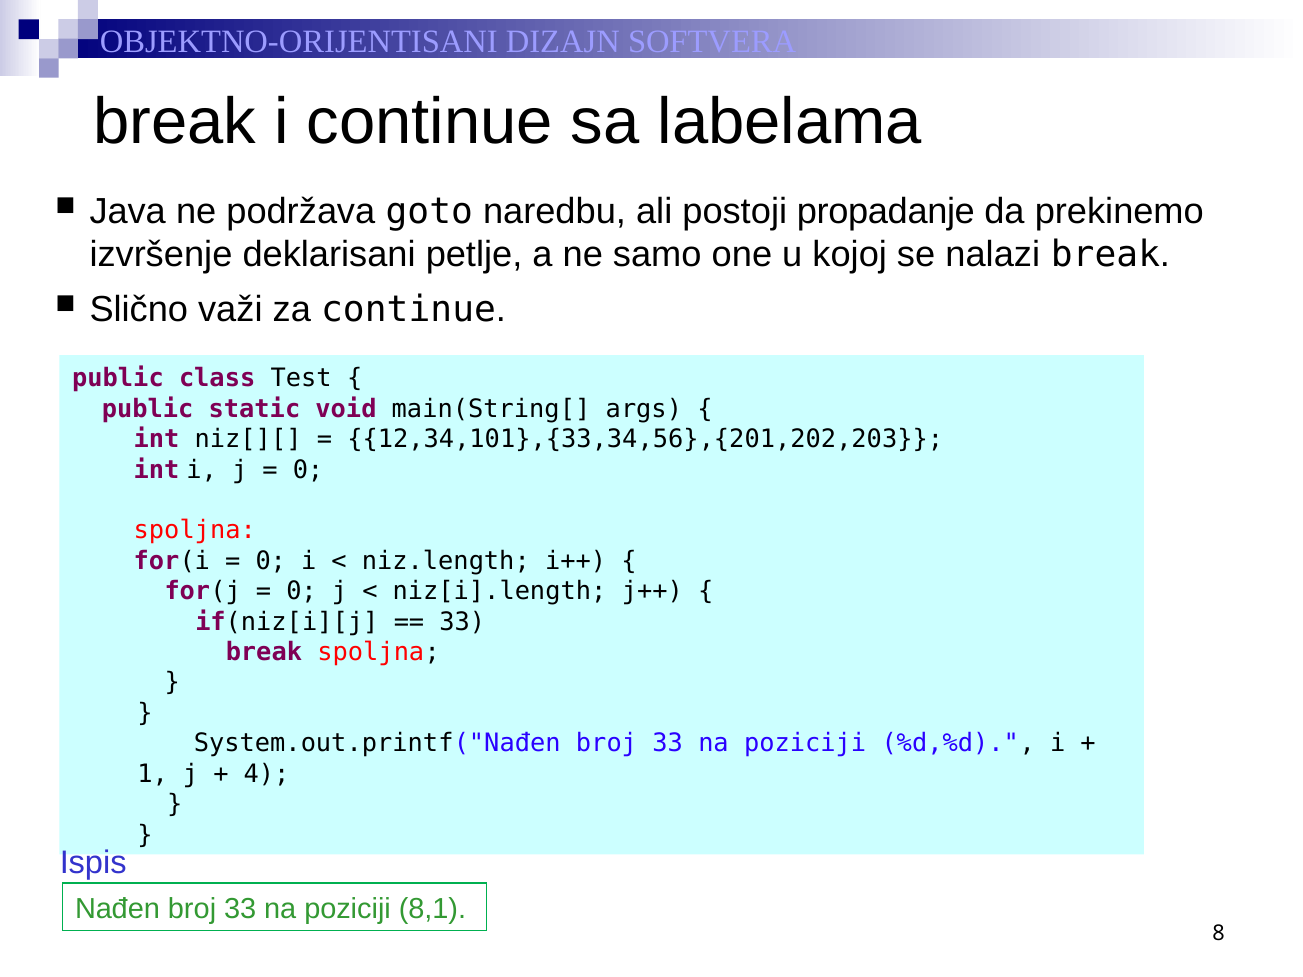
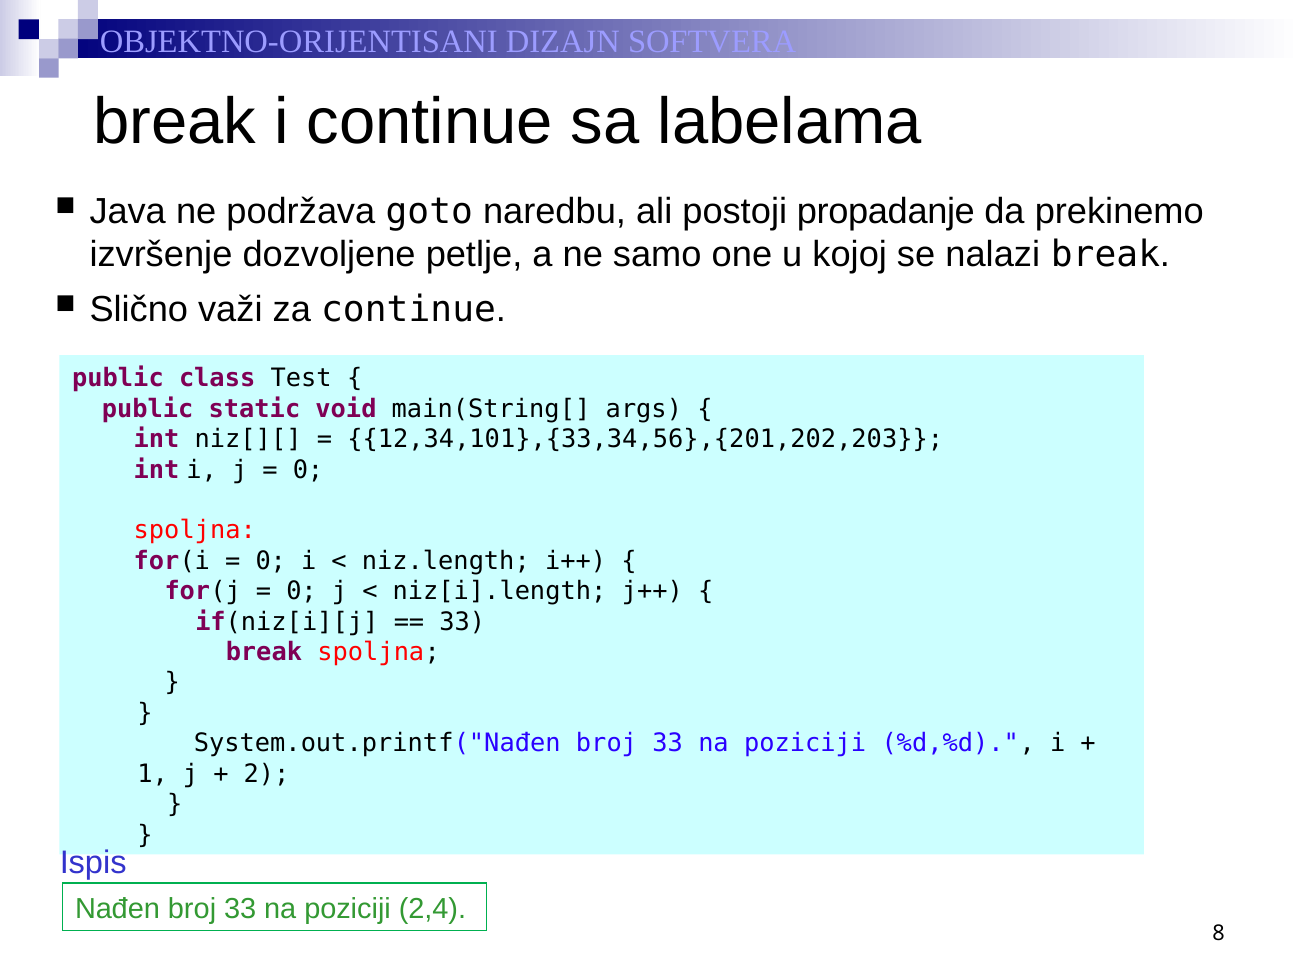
deklarisani: deklarisani -> dozvoljene
4: 4 -> 2
8,1: 8,1 -> 2,4
